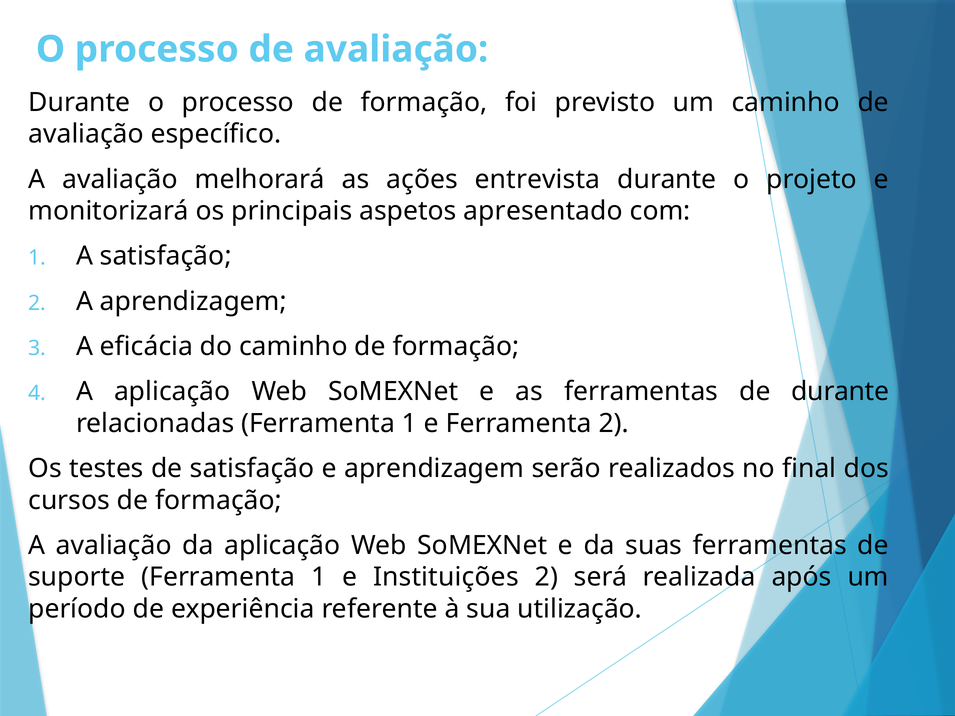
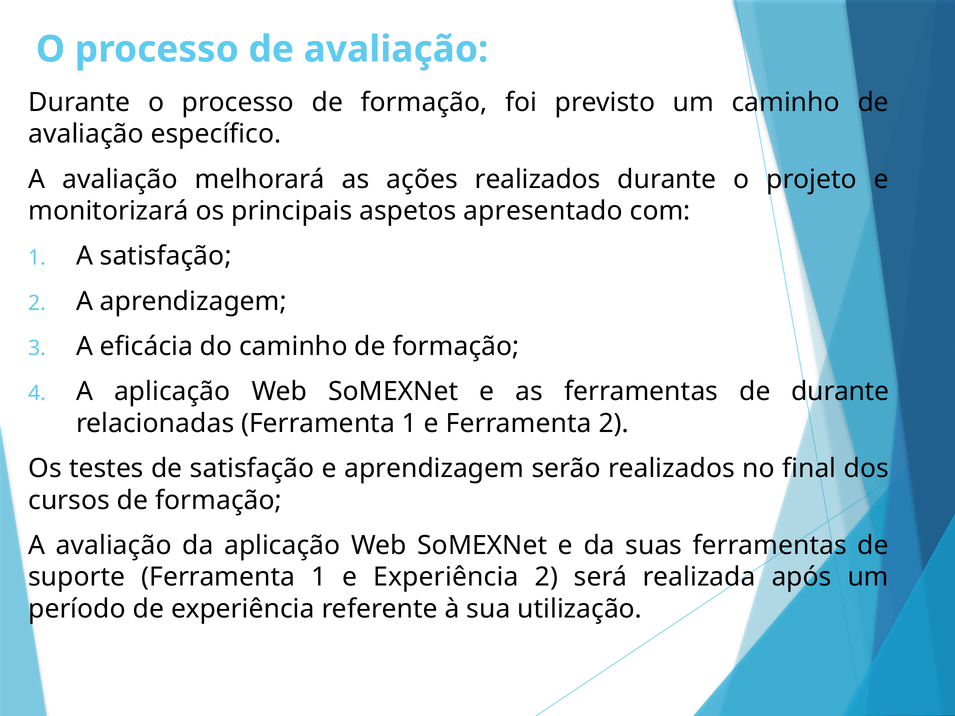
ações entrevista: entrevista -> realizados
e Instituições: Instituições -> Experiência
